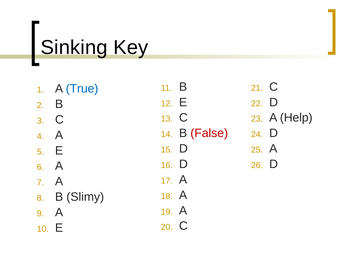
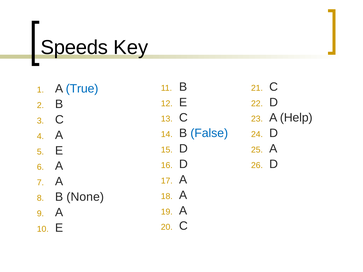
Sinking: Sinking -> Speeds
False colour: red -> blue
Slimy: Slimy -> None
